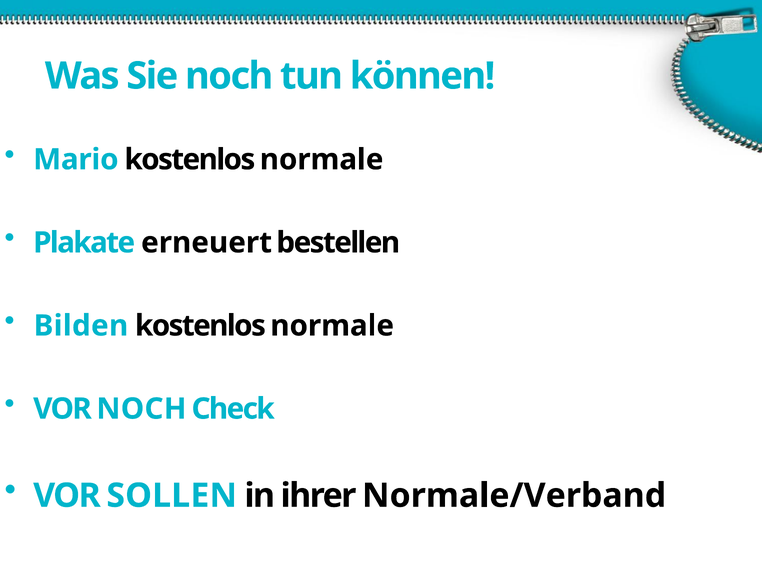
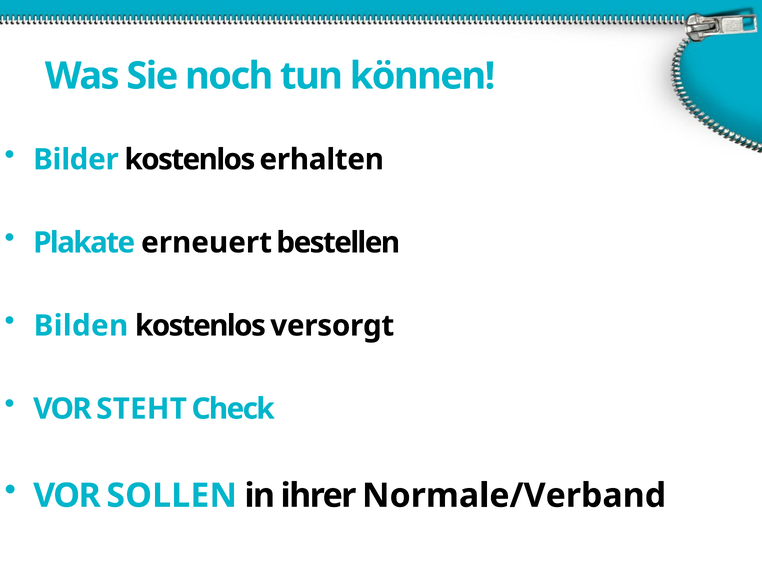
Mario: Mario -> Bilder
normale at (322, 159): normale -> erhalten
normale at (332, 325): normale -> versorgt
VOR NOCH: NOCH -> STEHT
